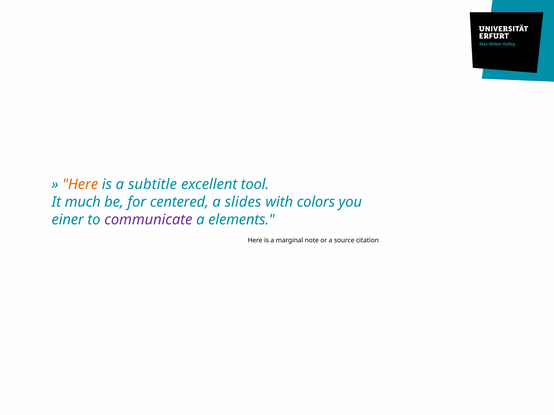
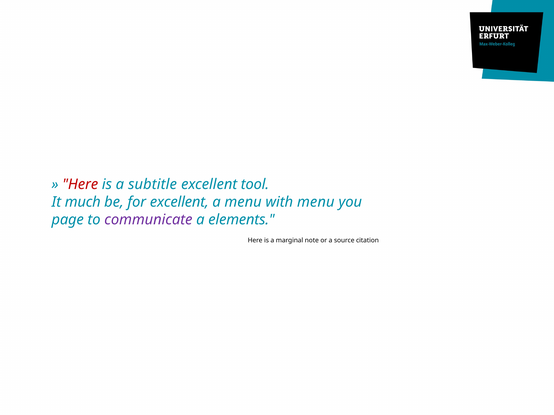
Here at (80, 185) colour: orange -> red
for centered: centered -> excellent
a slides: slides -> menu
with colors: colors -> menu
einer: einer -> page
